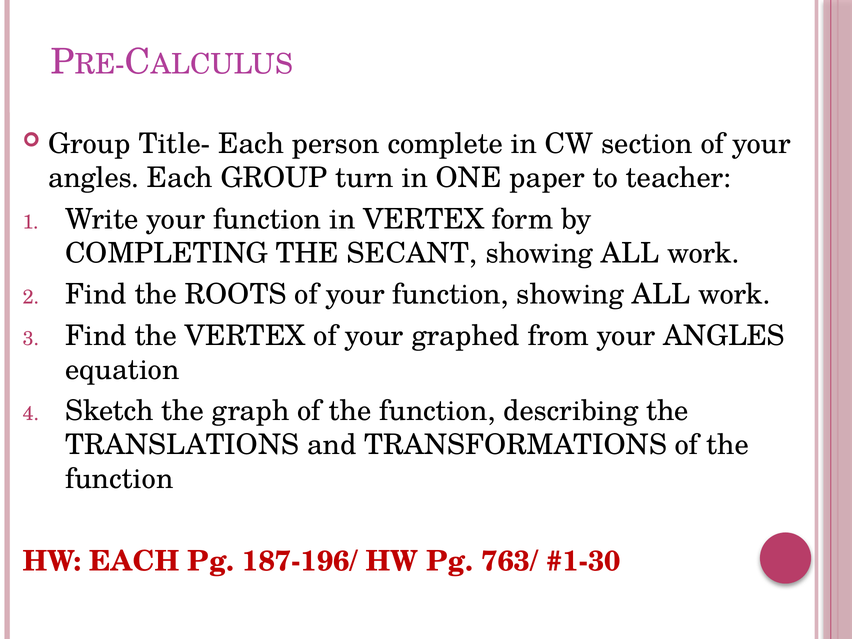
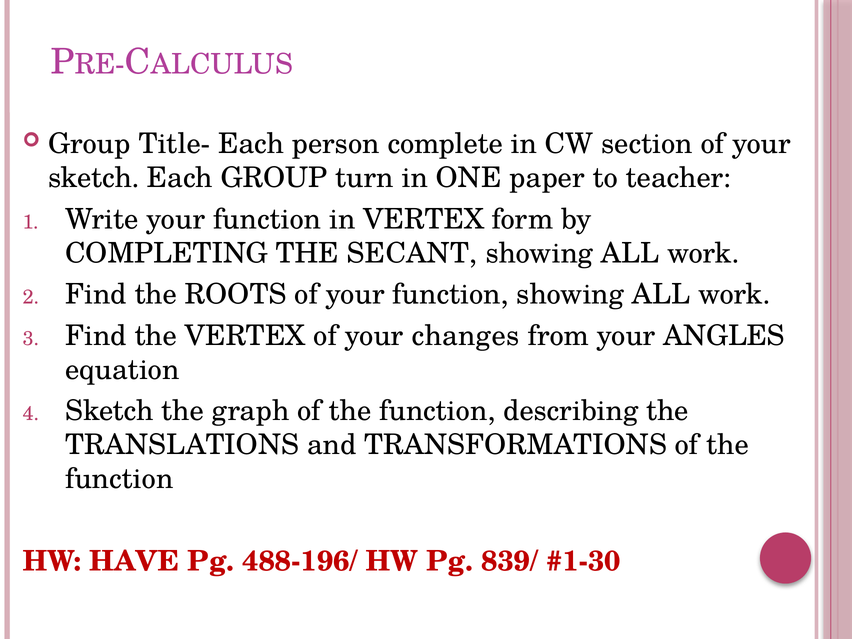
angles at (94, 178): angles -> sketch
graphed: graphed -> changes
HW EACH: EACH -> HAVE
187-196/: 187-196/ -> 488-196/
763/: 763/ -> 839/
